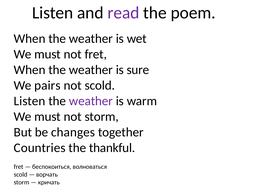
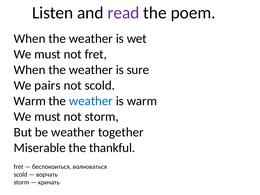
Listen at (30, 101): Listen -> Warm
weather at (91, 101) colour: purple -> blue
be changes: changes -> weather
Countries: Countries -> Miserable
